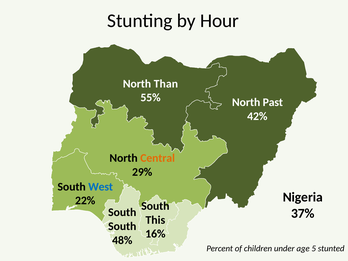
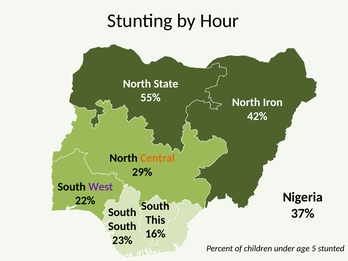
Than: Than -> State
Past: Past -> Iron
West colour: blue -> purple
48%: 48% -> 23%
